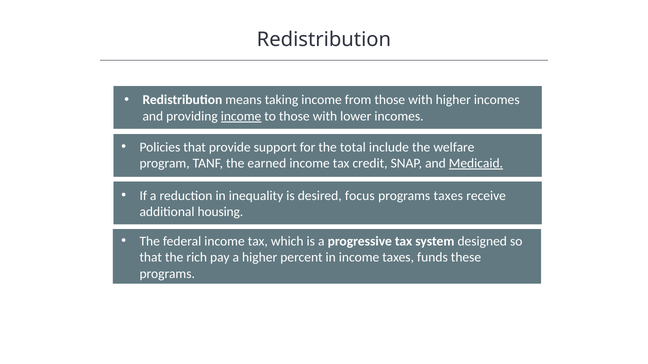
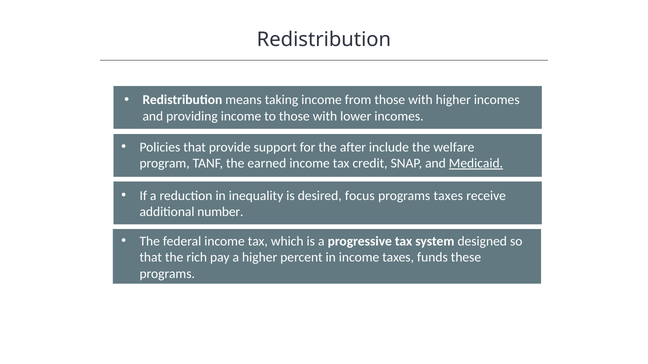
income at (241, 116) underline: present -> none
total: total -> after
housing: housing -> number
